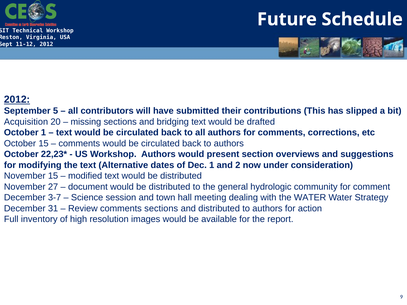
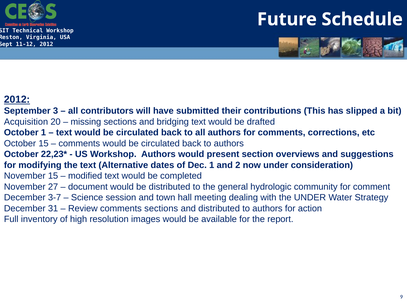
5: 5 -> 3
text would be distributed: distributed -> completed
the WATER: WATER -> UNDER
